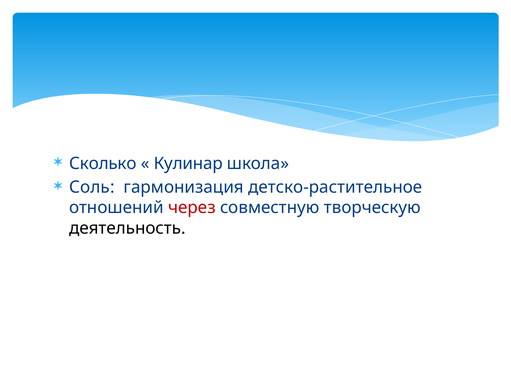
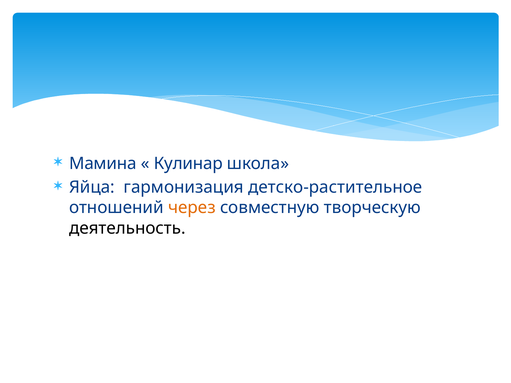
Сколько: Сколько -> Мамина
Соль: Соль -> Яйца
через colour: red -> orange
